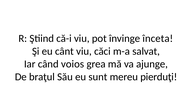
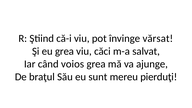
înceta: înceta -> vărsat
eu cânt: cânt -> grea
